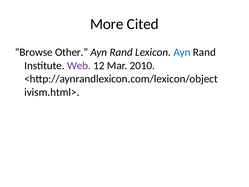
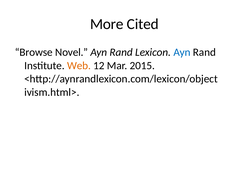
Other: Other -> Novel
Web colour: purple -> orange
2010: 2010 -> 2015
